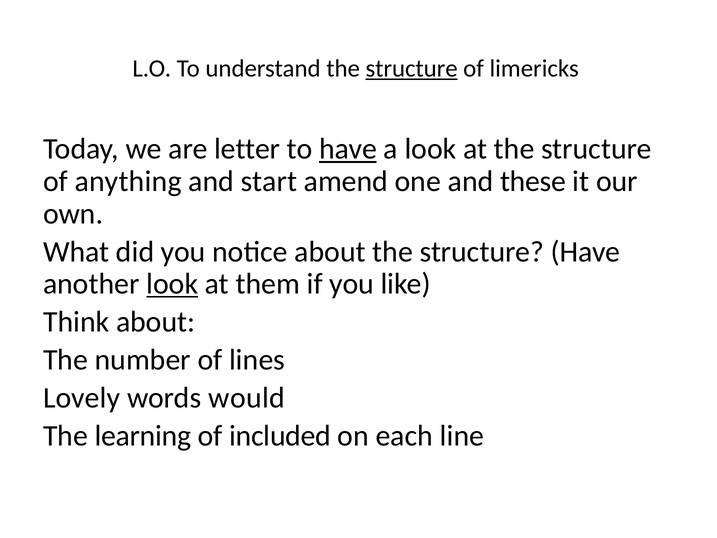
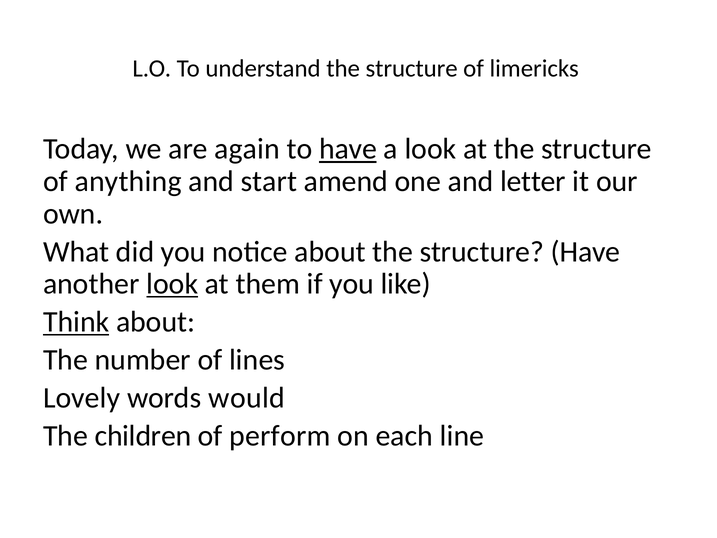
structure at (412, 69) underline: present -> none
letter: letter -> again
these: these -> letter
Think underline: none -> present
learning: learning -> children
included: included -> perform
